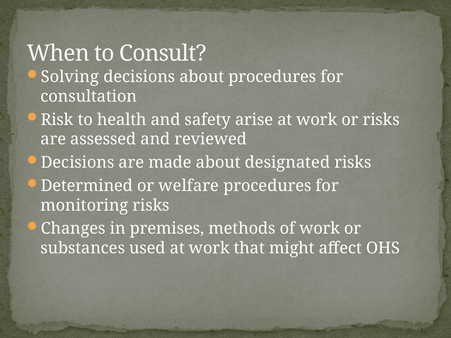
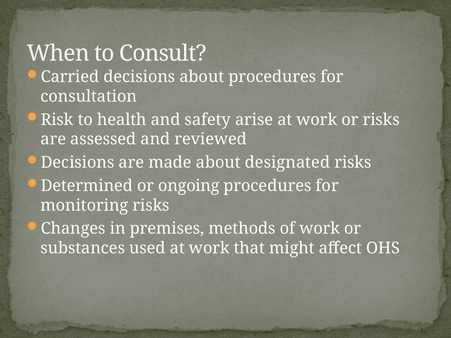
Solving: Solving -> Carried
welfare: welfare -> ongoing
